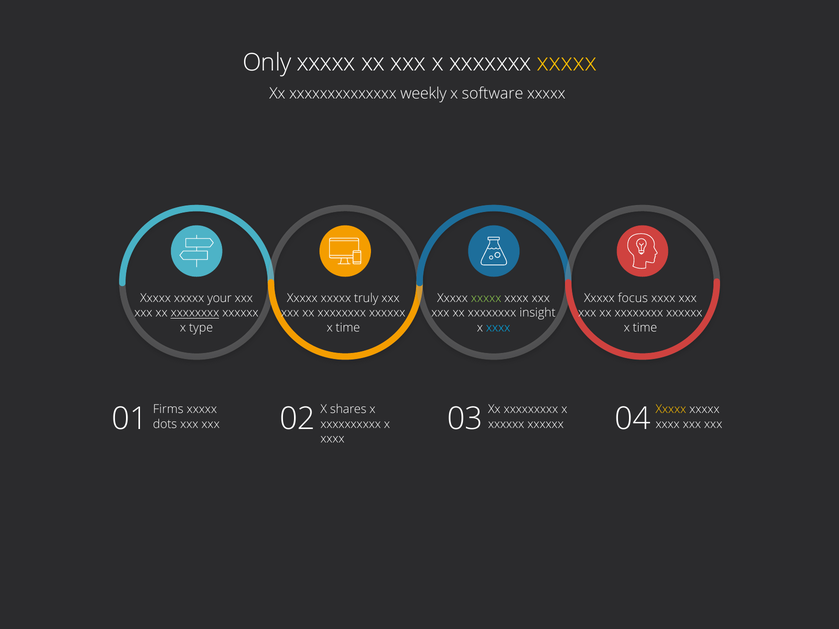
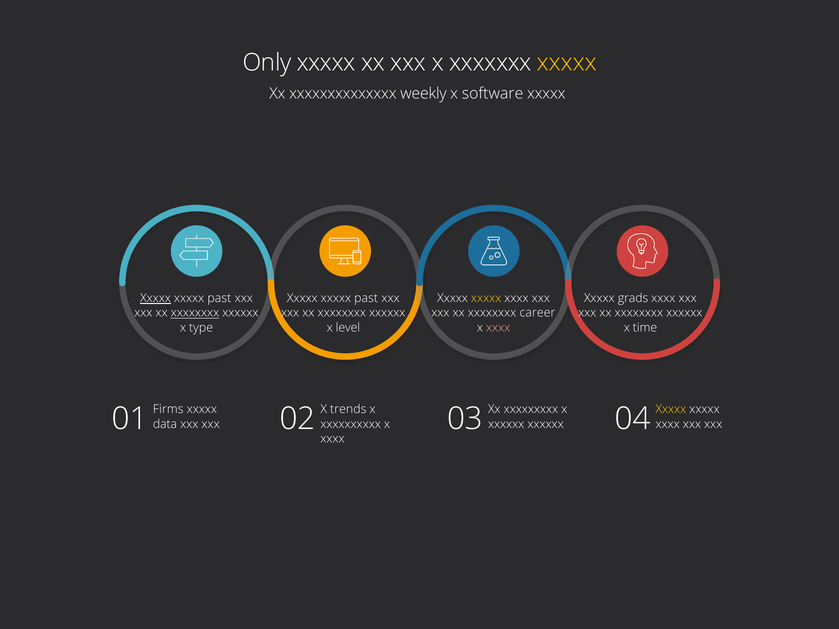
Xxxxx at (156, 298) underline: none -> present
your at (219, 298): your -> past
truly at (366, 298): truly -> past
xxxxx at (486, 298) colour: light green -> yellow
focus: focus -> grads
insight: insight -> career
time at (348, 328): time -> level
xxxx at (498, 328) colour: light blue -> pink
shares: shares -> trends
dots: dots -> data
